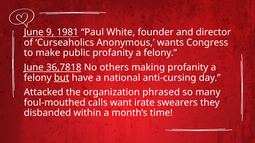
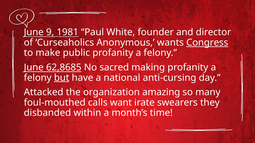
Congress underline: none -> present
36,7818: 36,7818 -> 62,8685
others: others -> sacred
phrased: phrased -> amazing
